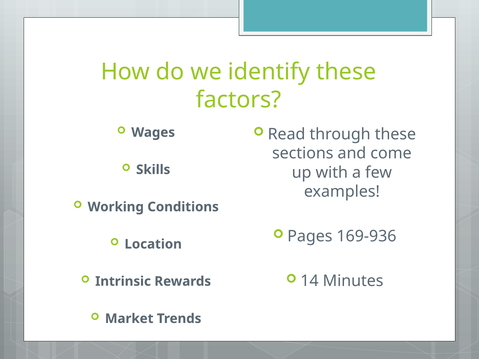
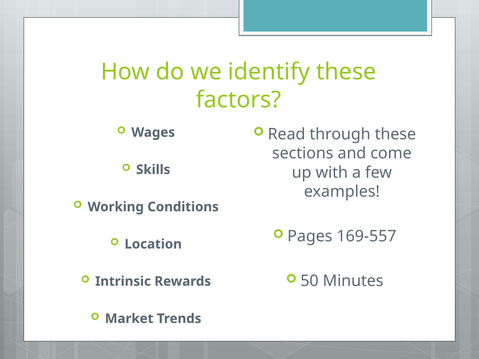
169-936: 169-936 -> 169-557
14: 14 -> 50
